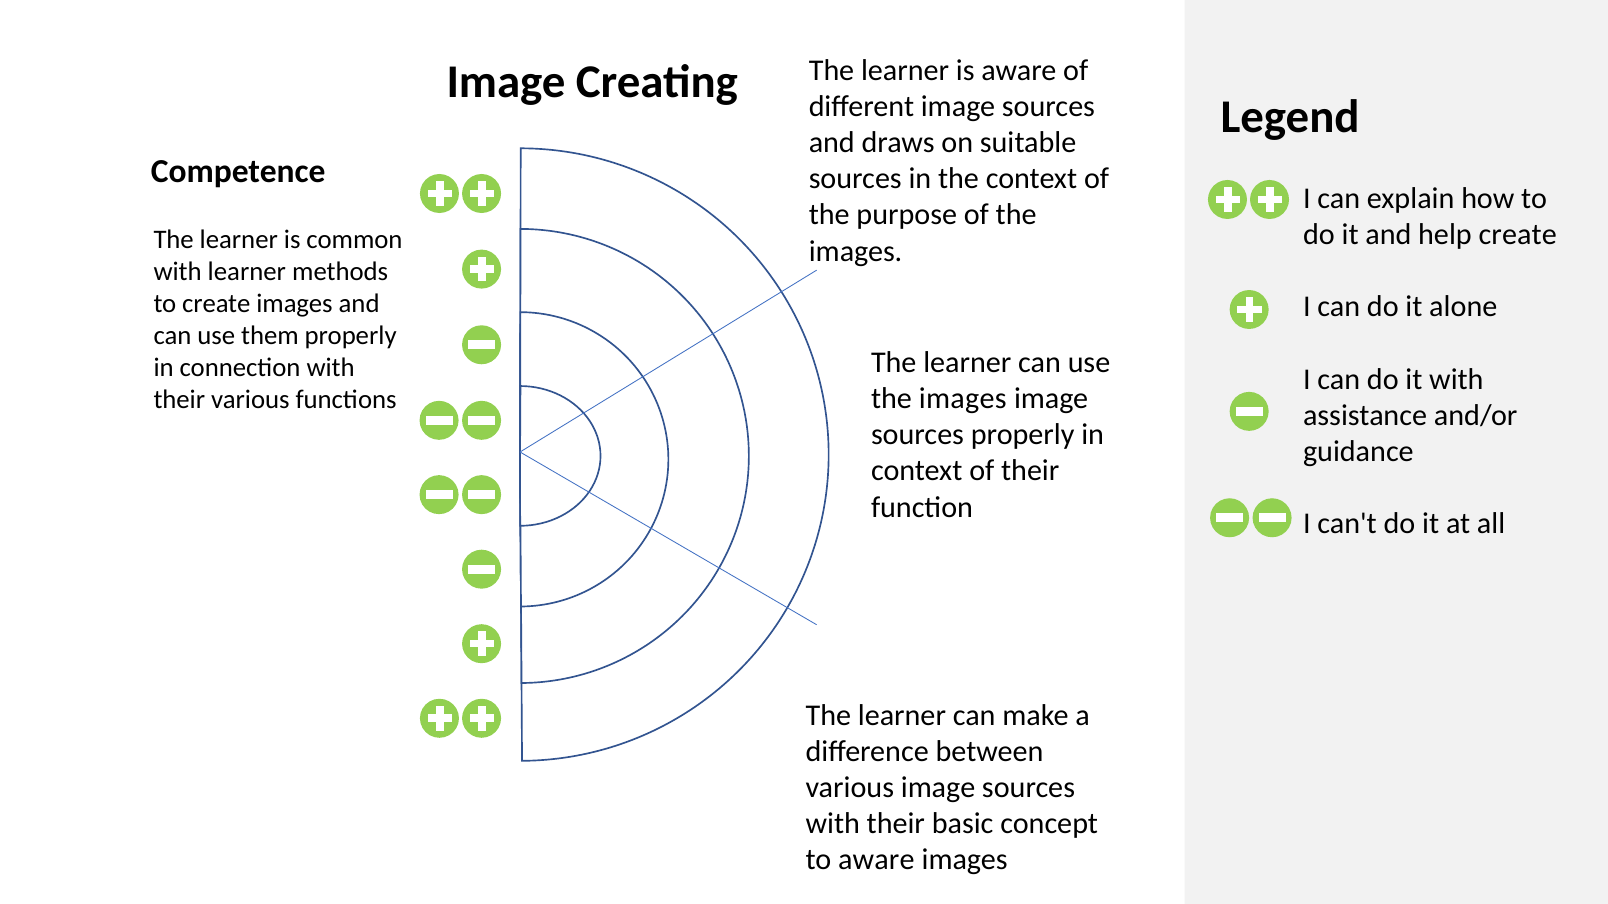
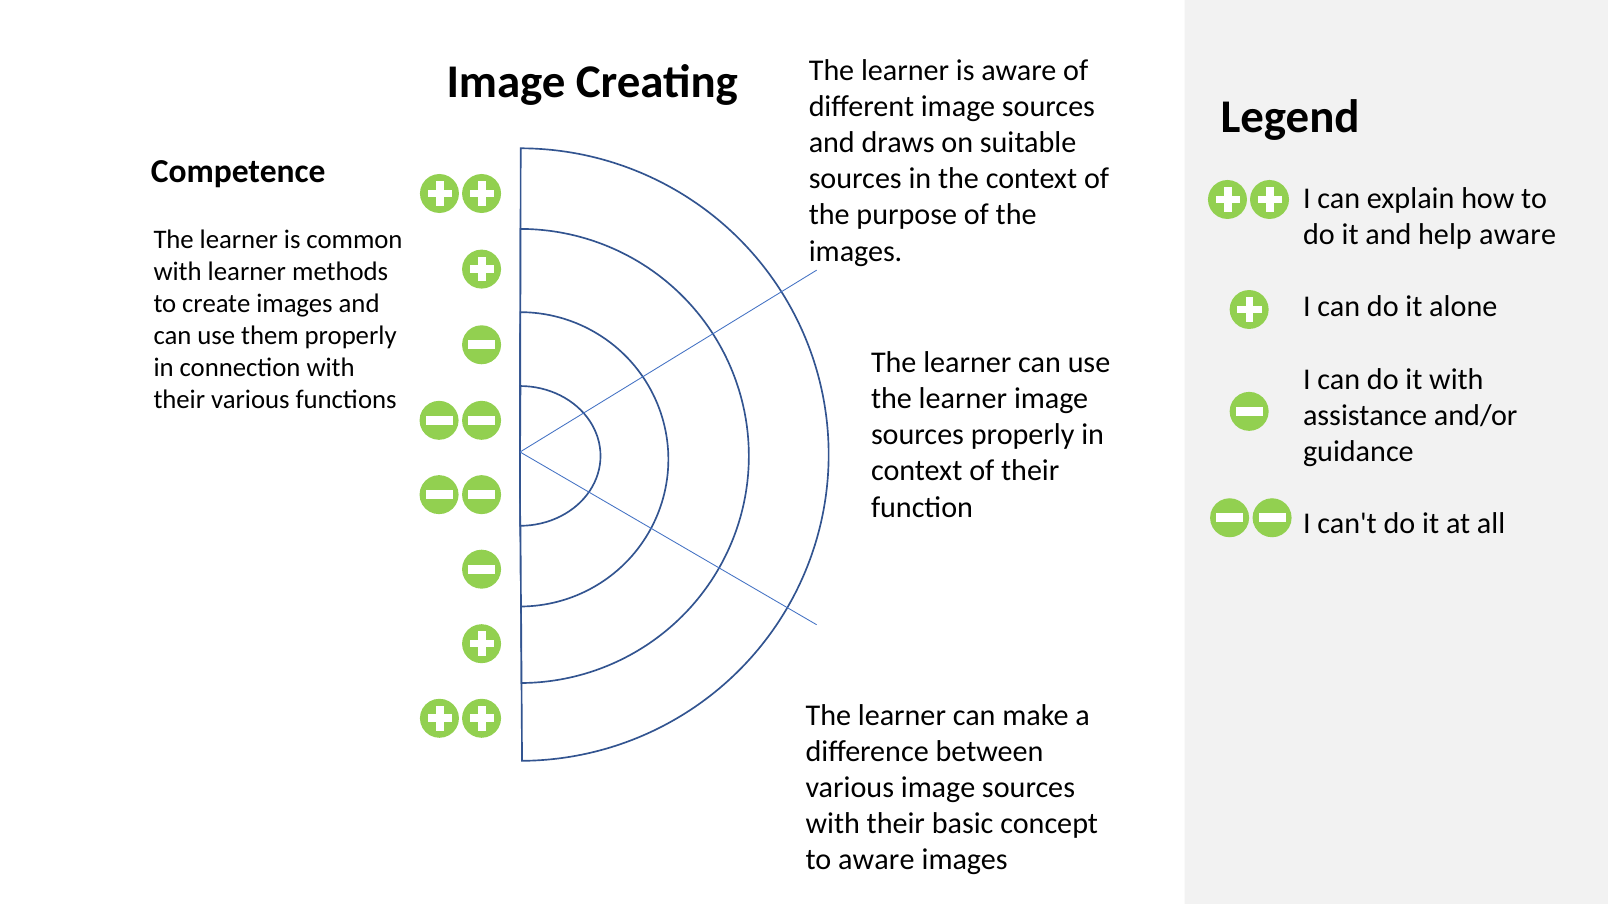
help create: create -> aware
images at (963, 399): images -> learner
